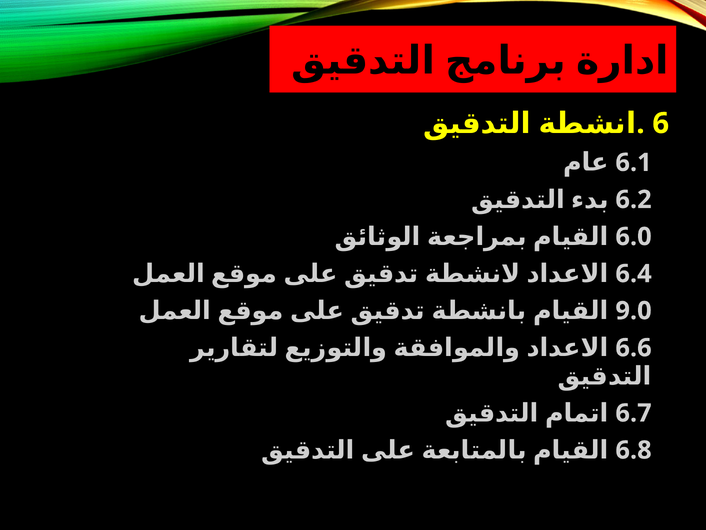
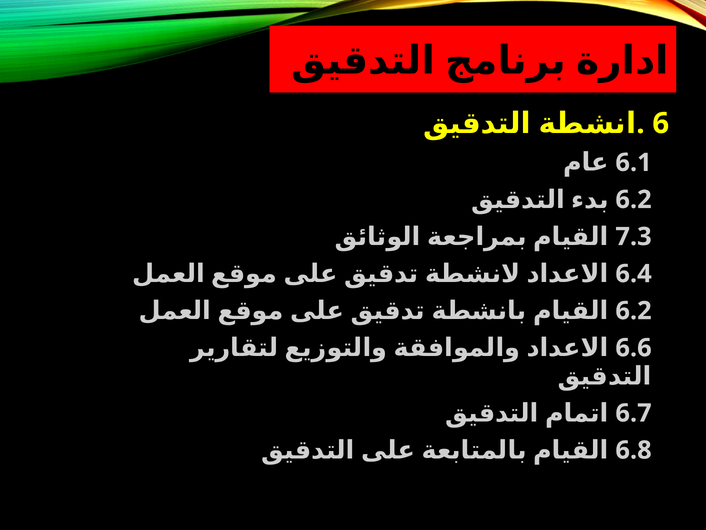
6.0: 6.0 -> 7.3
9.0 at (634, 311): 9.0 -> 6.2
